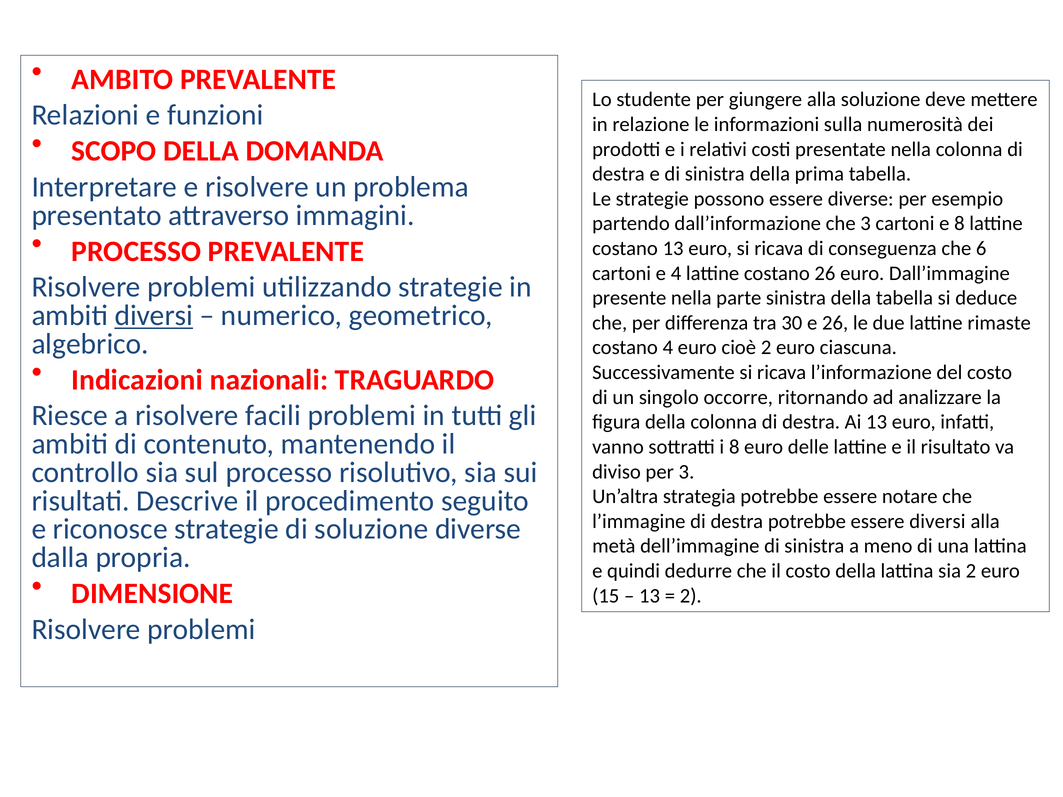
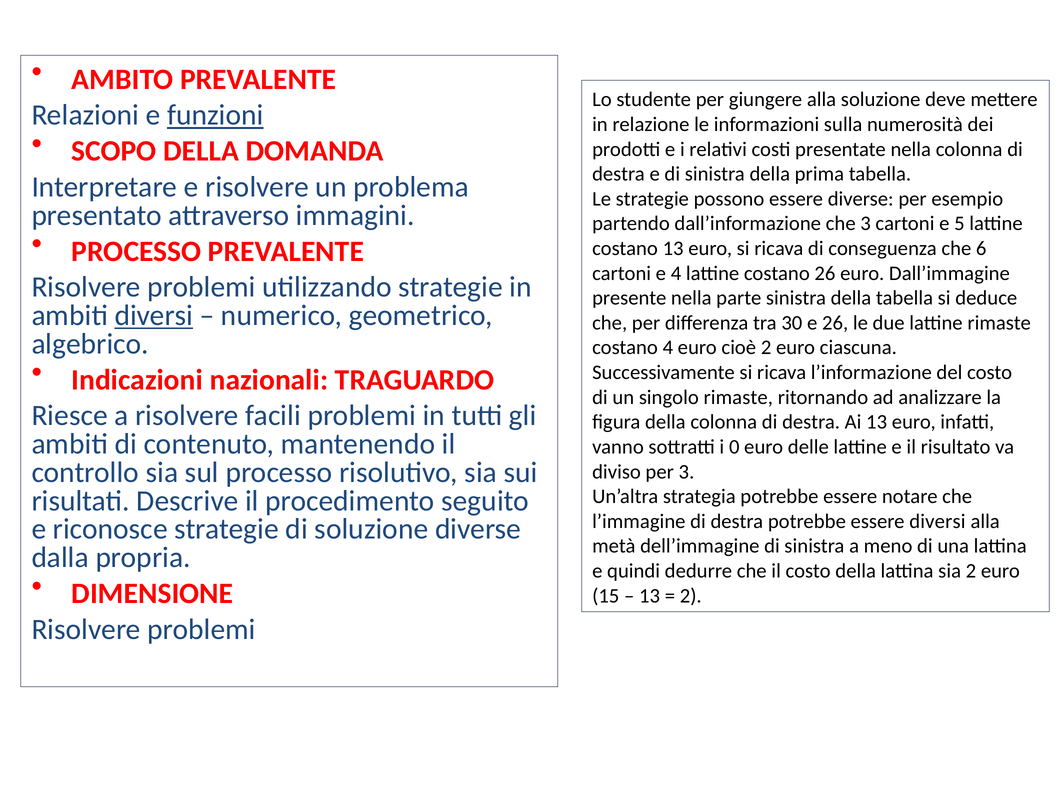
funzioni underline: none -> present
e 8: 8 -> 5
singolo occorre: occorre -> rimaste
i 8: 8 -> 0
